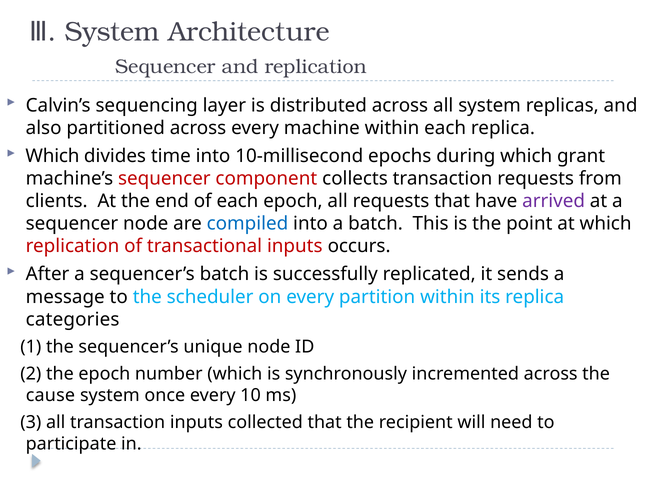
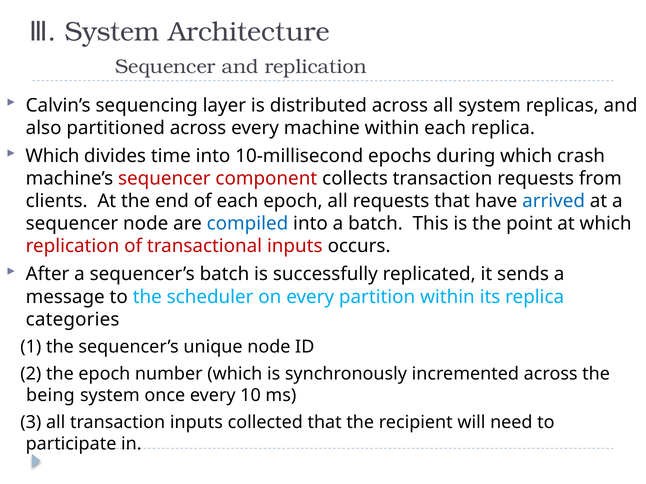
grant: grant -> crash
arrived colour: purple -> blue
cause: cause -> being
